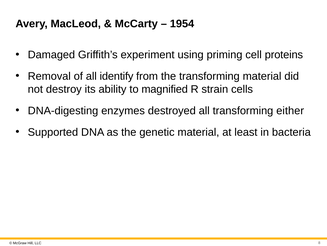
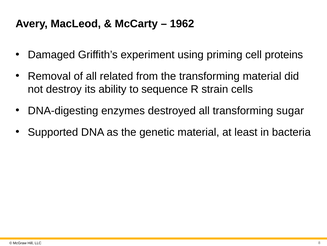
1954: 1954 -> 1962
identify: identify -> related
magnified: magnified -> sequence
either: either -> sugar
